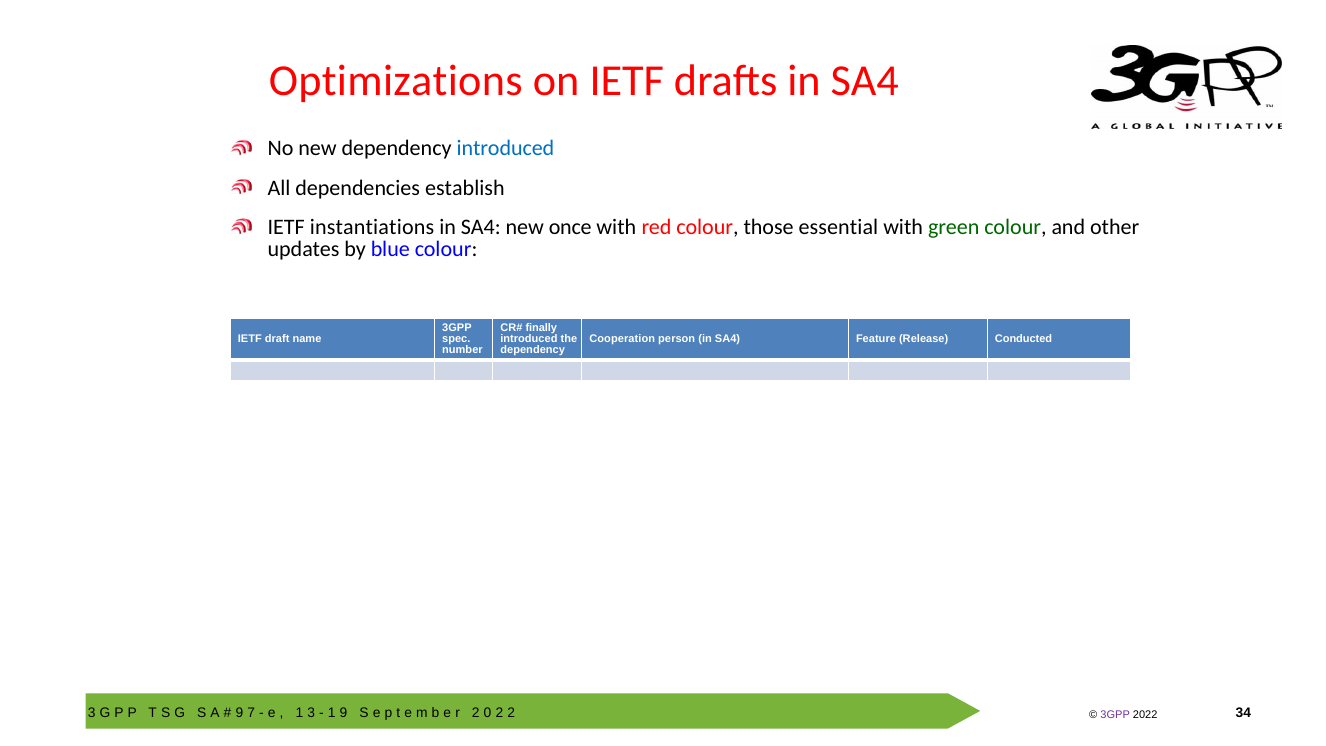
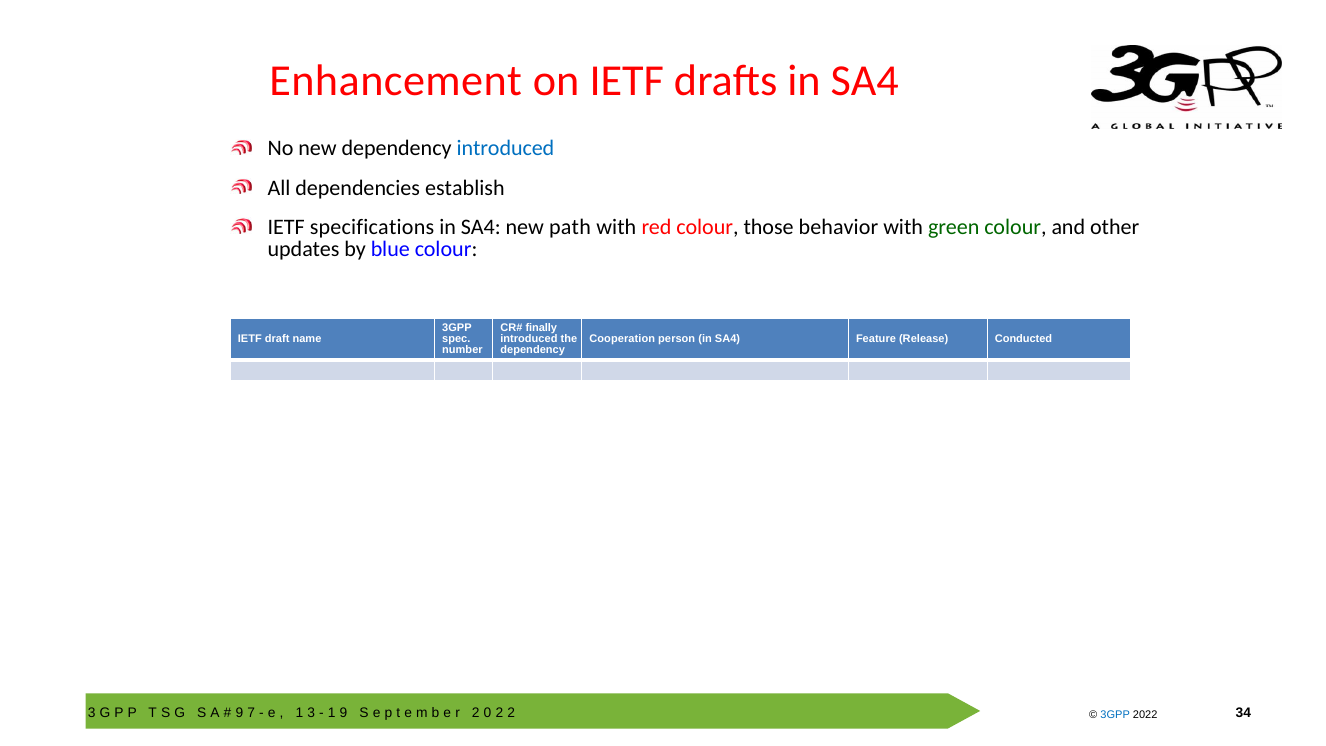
Optimizations: Optimizations -> Enhancement
instantiations: instantiations -> specifications
once: once -> path
essential: essential -> behavior
3GPP at (1115, 715) colour: purple -> blue
